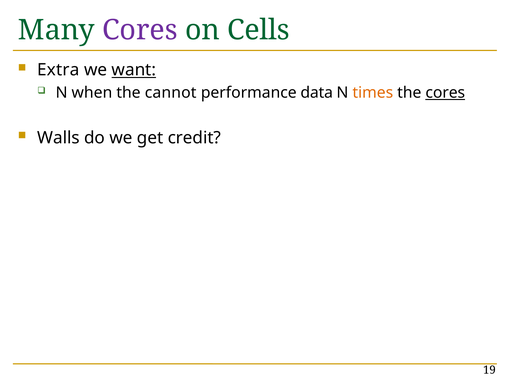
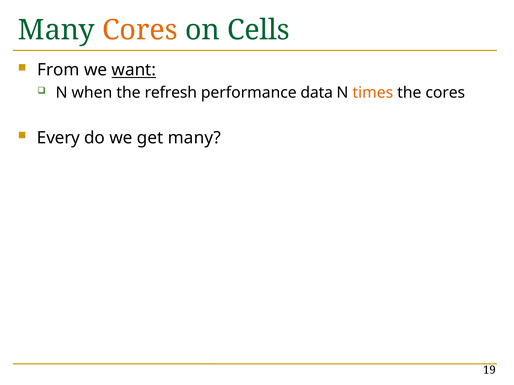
Cores at (140, 30) colour: purple -> orange
Extra: Extra -> From
cannot: cannot -> refresh
cores at (445, 93) underline: present -> none
Walls: Walls -> Every
get credit: credit -> many
